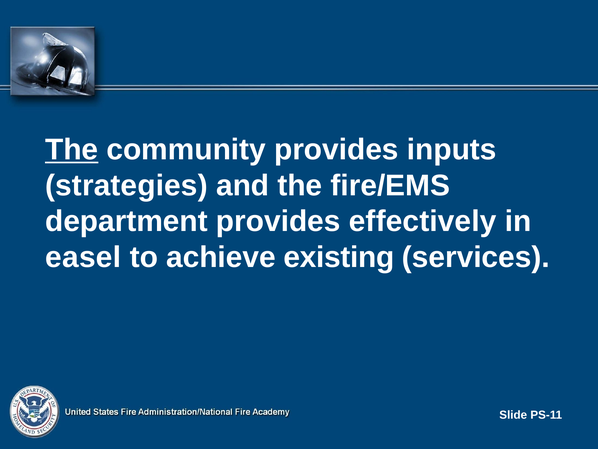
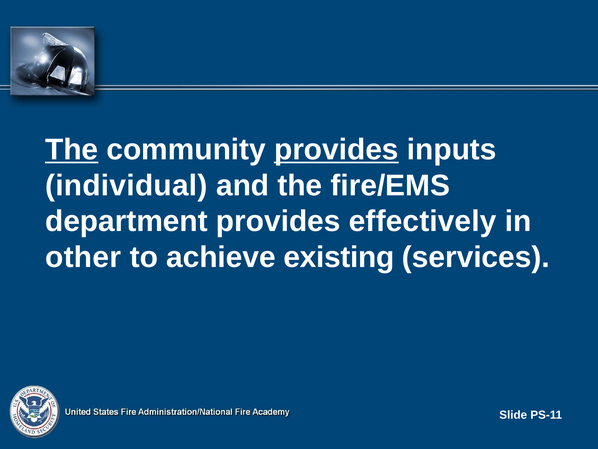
provides at (336, 149) underline: none -> present
strategies: strategies -> individual
easel: easel -> other
